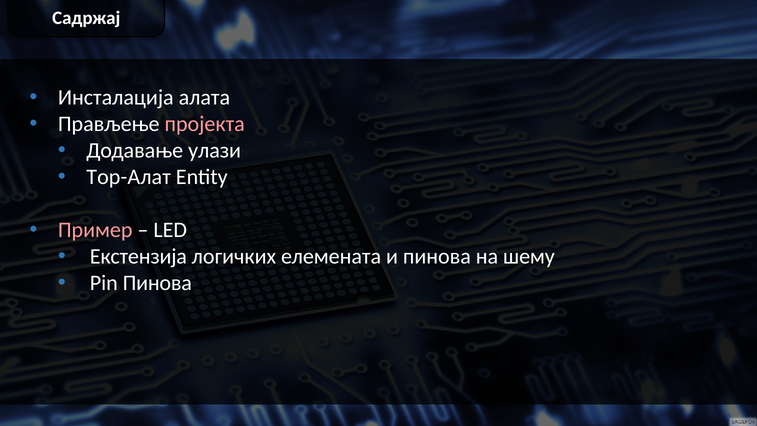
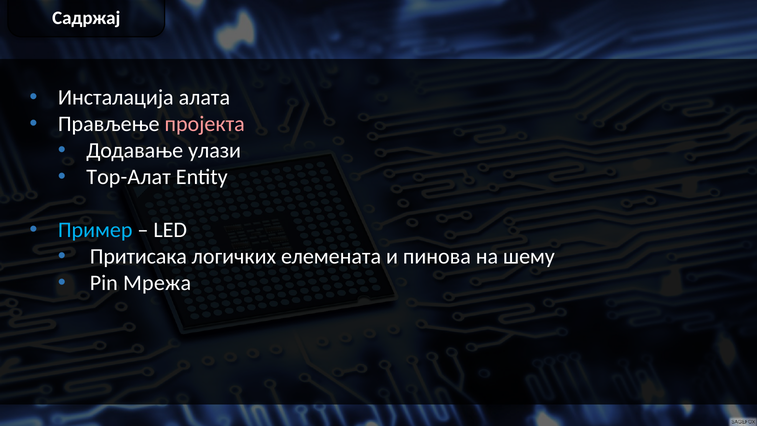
Пример colour: pink -> light blue
Екстензија: Екстензија -> Притисака
Pin Пинова: Пинова -> Мрежа
